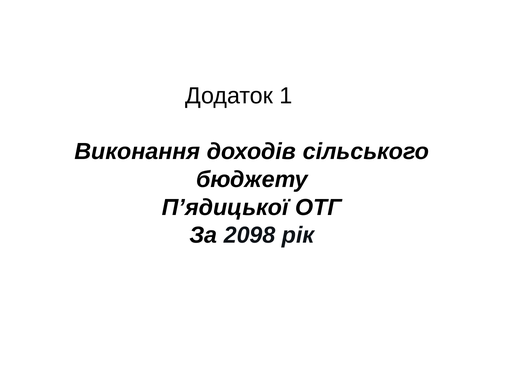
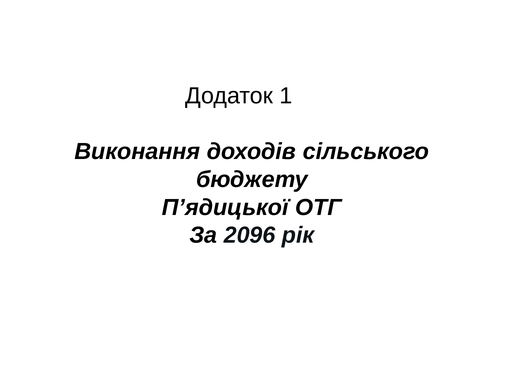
2098: 2098 -> 2096
